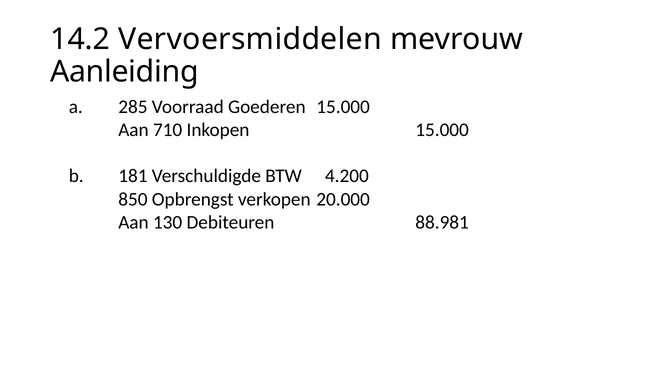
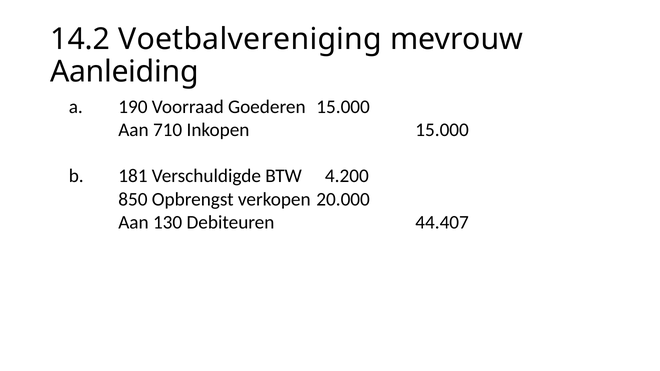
Vervoersmiddelen: Vervoersmiddelen -> Voetbalvereniging
285: 285 -> 190
88.981: 88.981 -> 44.407
